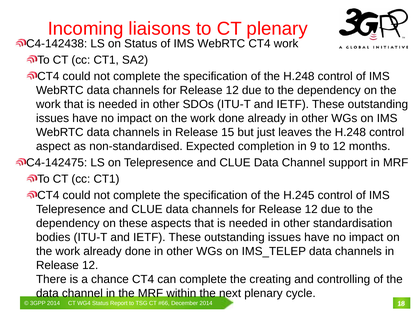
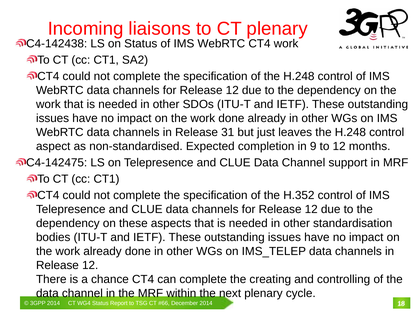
15: 15 -> 31
H.245: H.245 -> H.352
